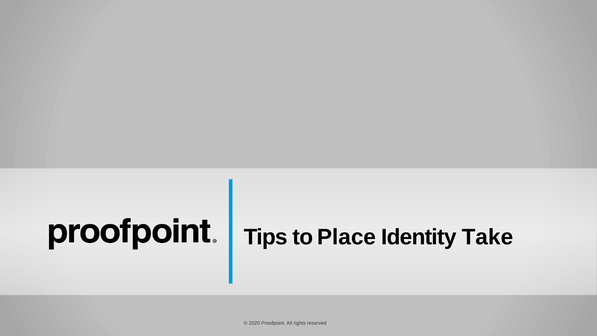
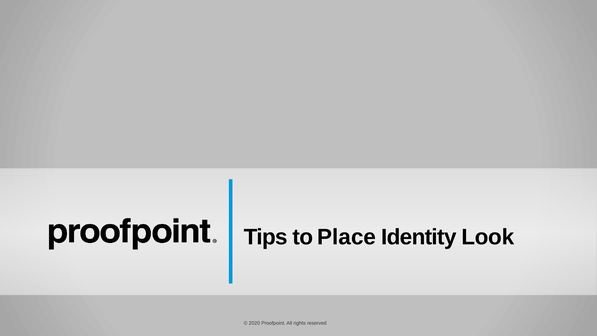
Take: Take -> Look
